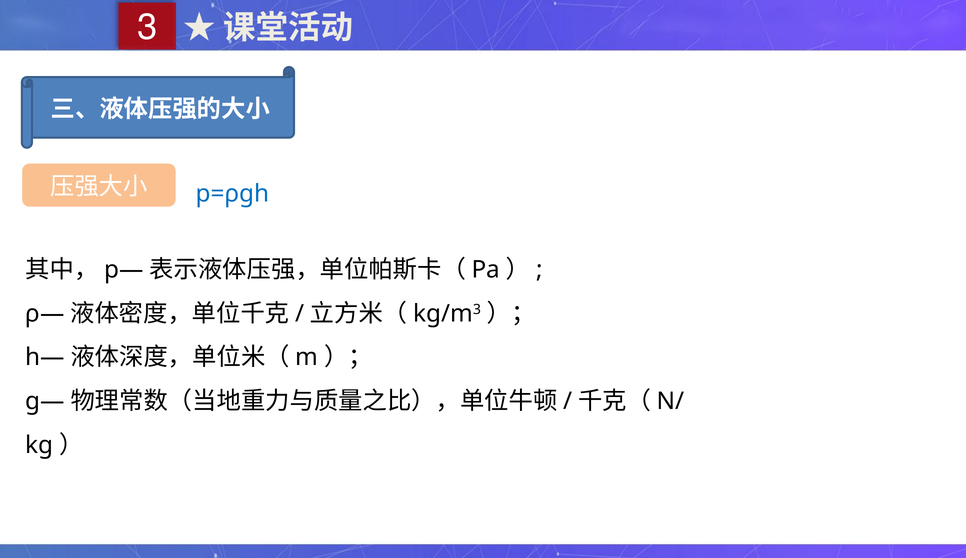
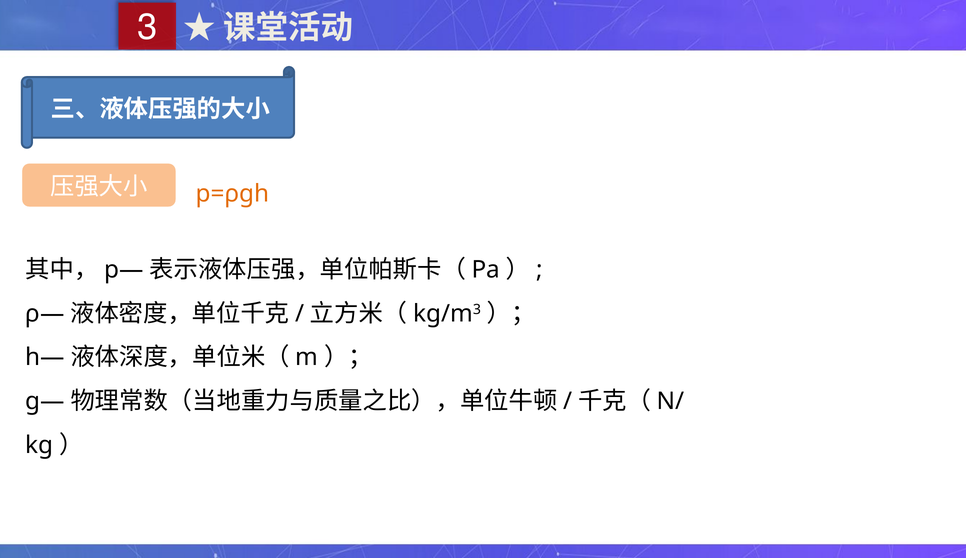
p=ρgh colour: blue -> orange
